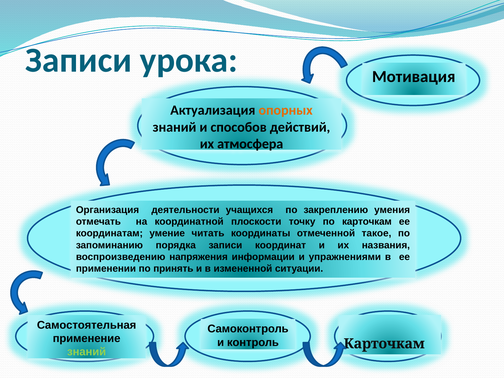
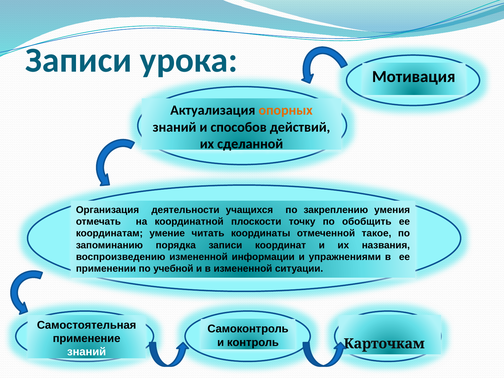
атмосфера: атмосфера -> сделанной
карточкам at (367, 222): карточкам -> обобщить
воспроизведению напряжения: напряжения -> измененной
принять: принять -> учебной
знаний at (87, 352) colour: light green -> white
